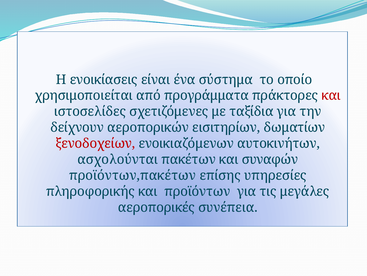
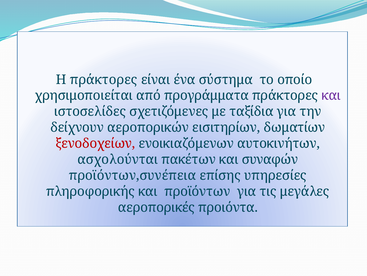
Η ενοικίασεις: ενοικίασεις -> πράκτορες
και at (331, 95) colour: red -> purple
προϊόντων,πακέτων: προϊόντων,πακέτων -> προϊόντων,συνέπεια
συνέπεια: συνέπεια -> προιόντα
